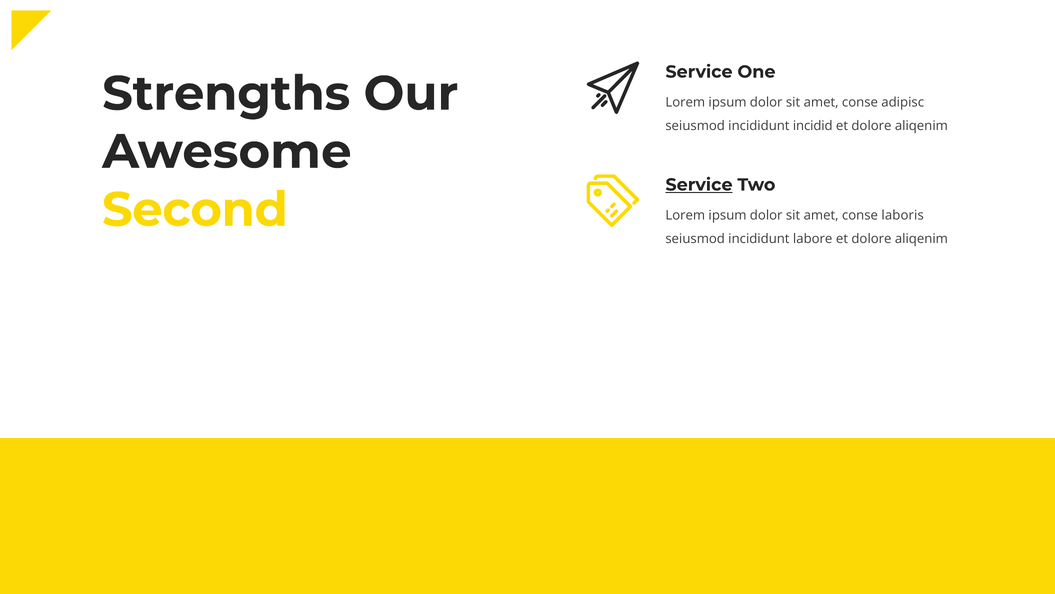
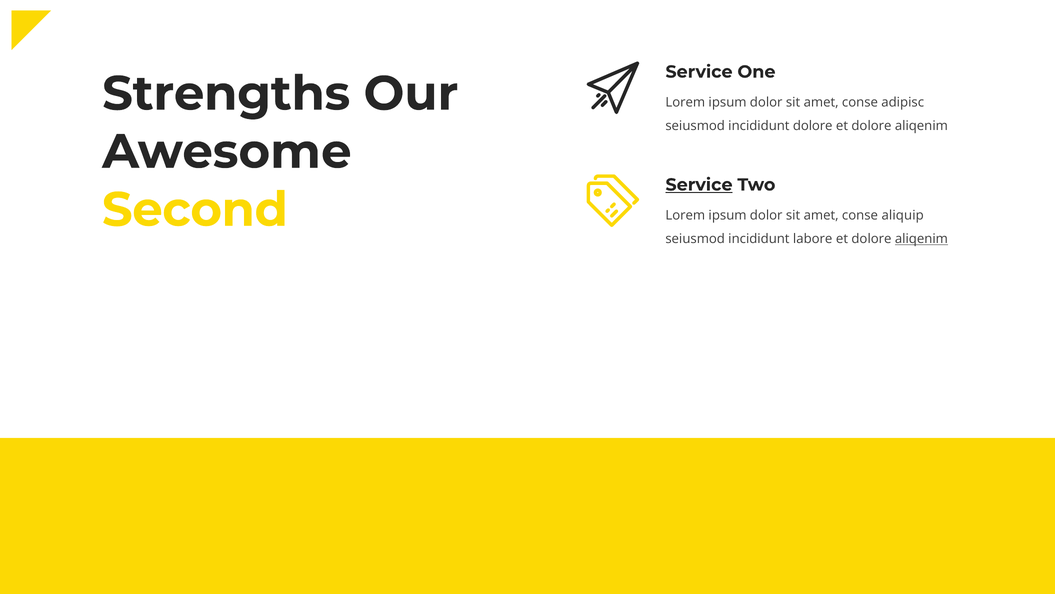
incididunt incidid: incidid -> dolore
laboris: laboris -> aliquip
aliqenim at (921, 239) underline: none -> present
